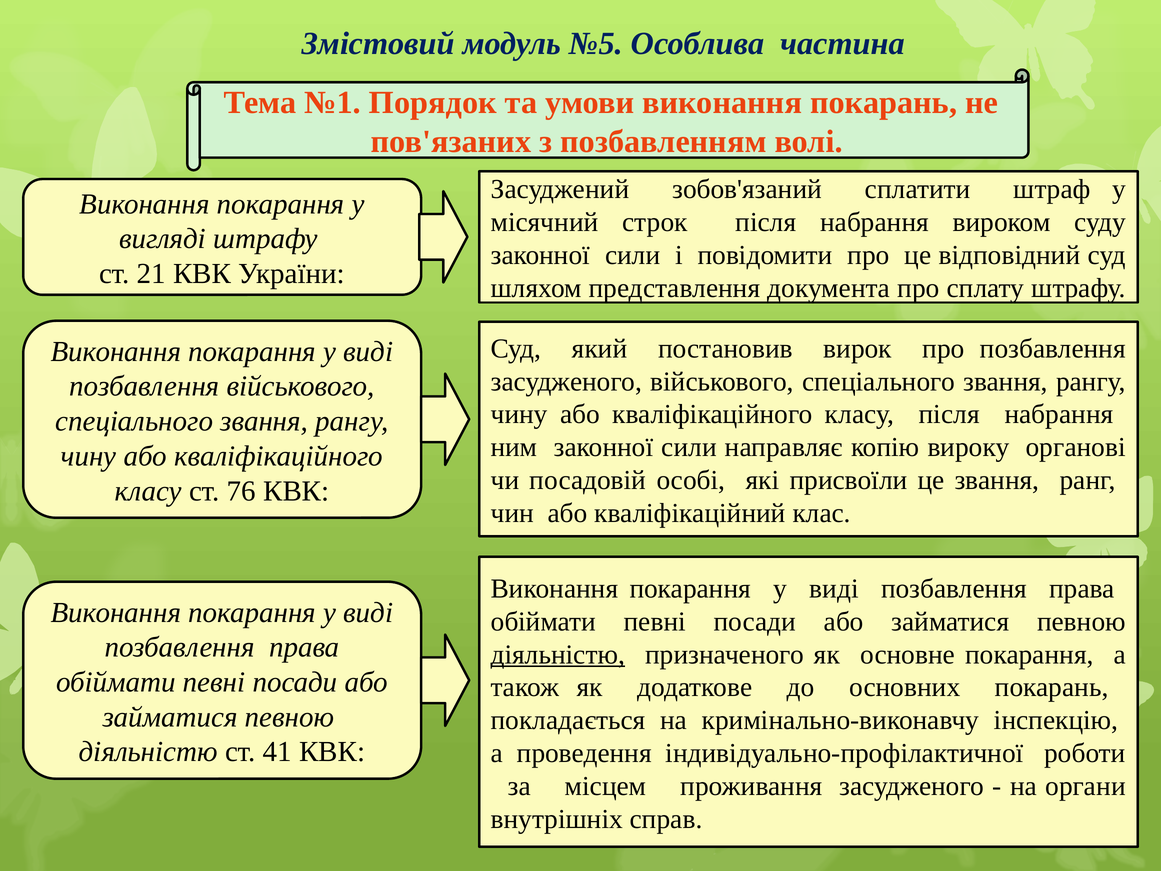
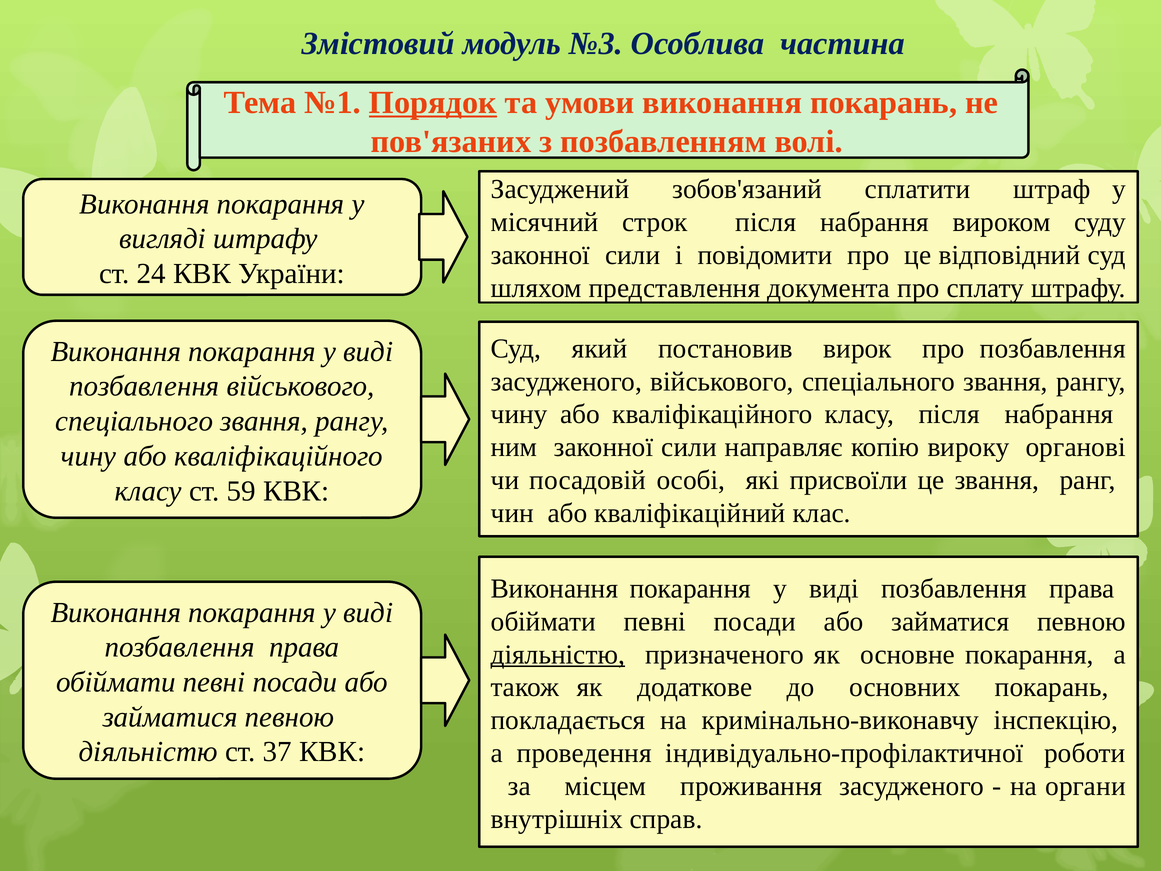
№5: №5 -> №3
Порядок underline: none -> present
21: 21 -> 24
76: 76 -> 59
41: 41 -> 37
